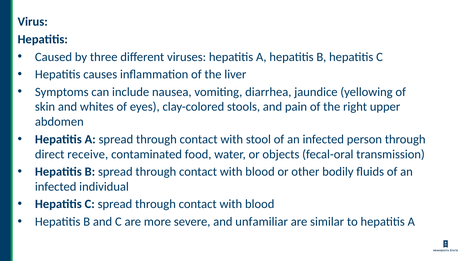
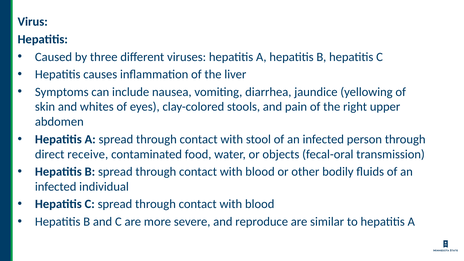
unfamiliar: unfamiliar -> reproduce
